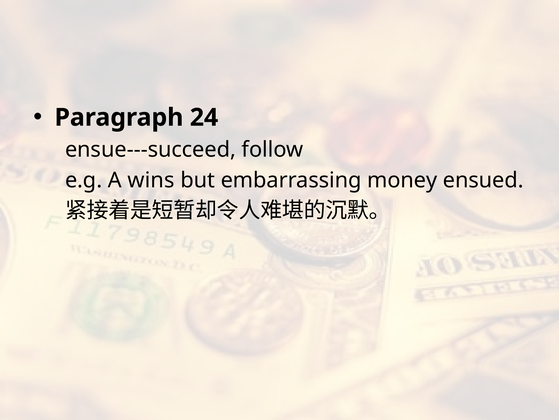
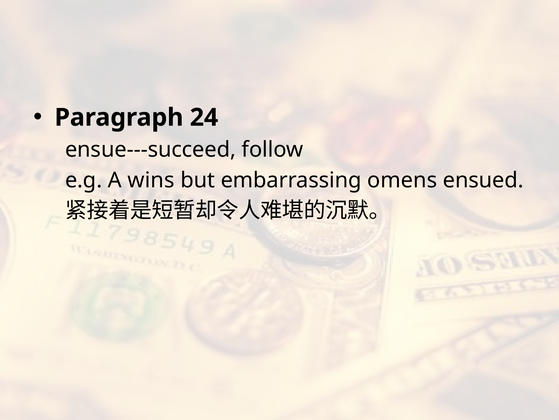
money: money -> omens
